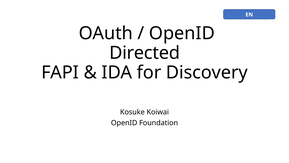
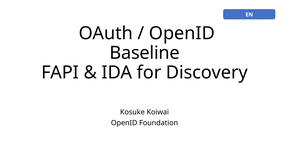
Directed: Directed -> Baseline
